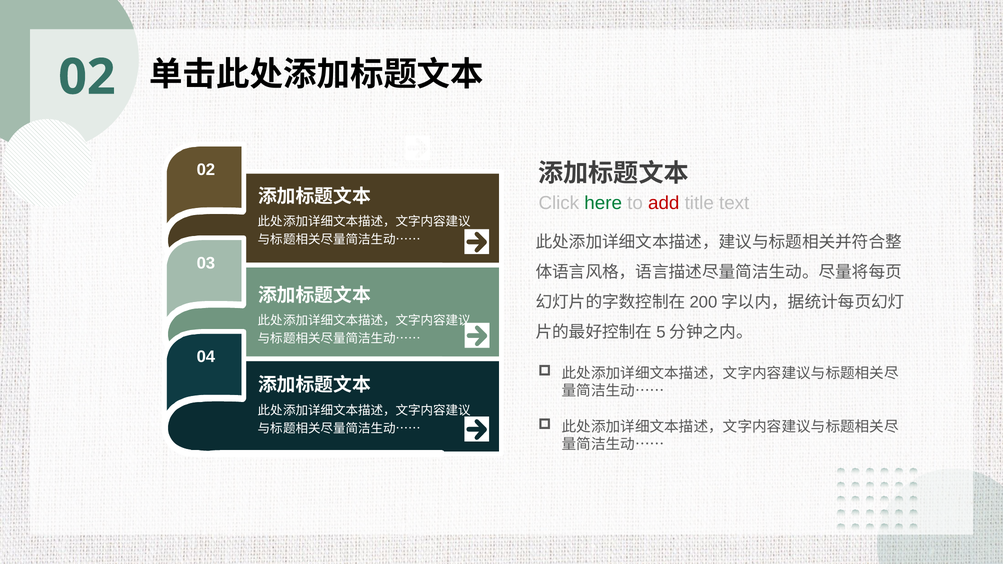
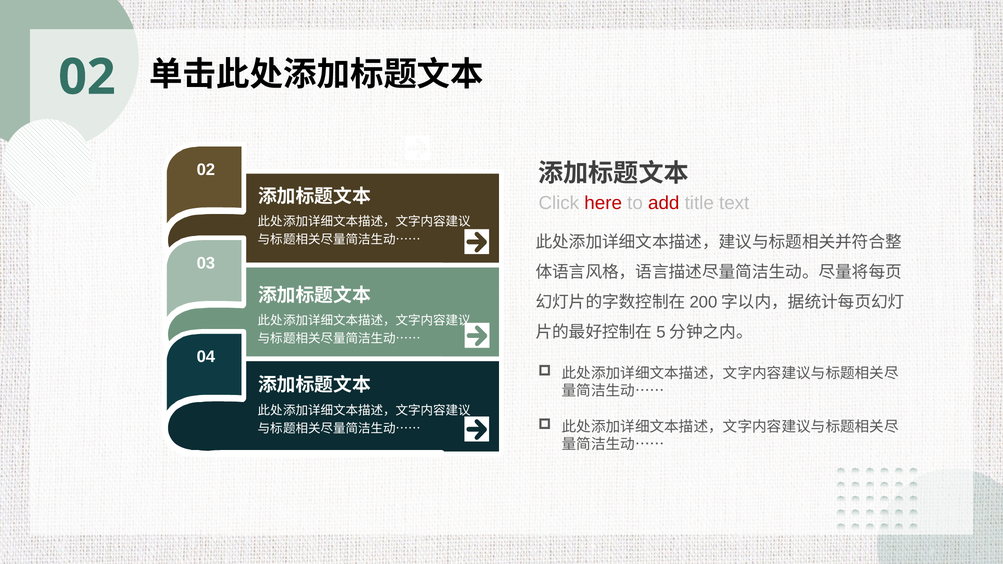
here colour: green -> red
